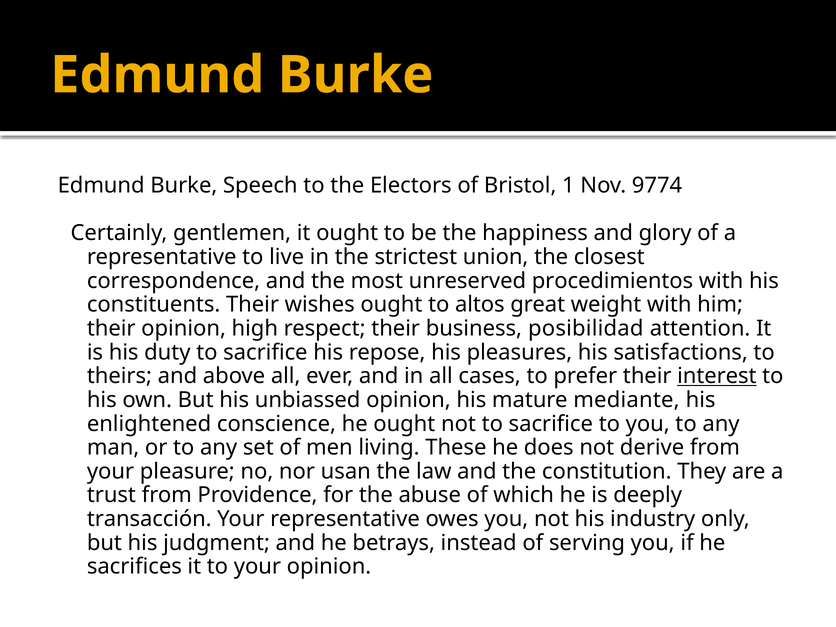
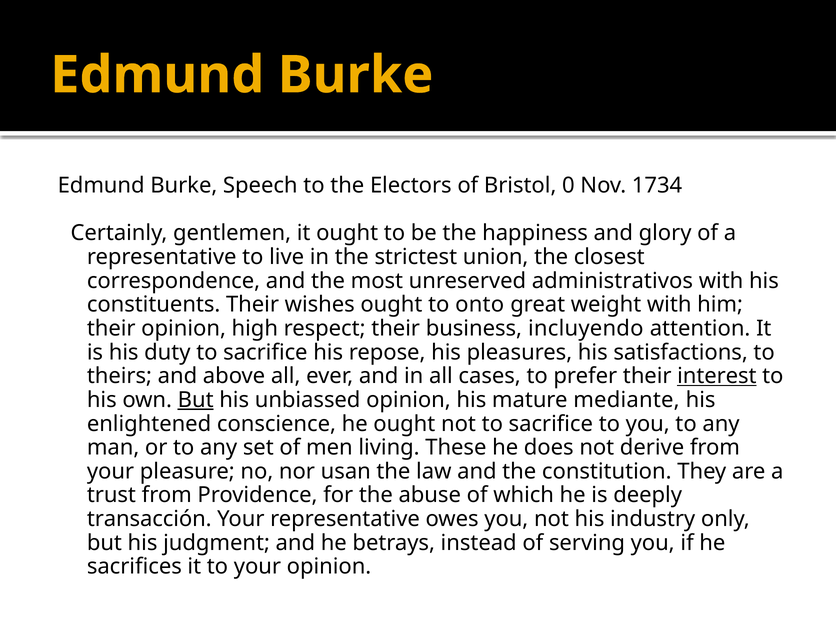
1: 1 -> 0
9774: 9774 -> 1734
procedimientos: procedimientos -> administrativos
altos: altos -> onto
posibilidad: posibilidad -> incluyendo
But at (196, 400) underline: none -> present
